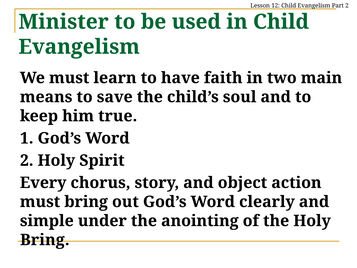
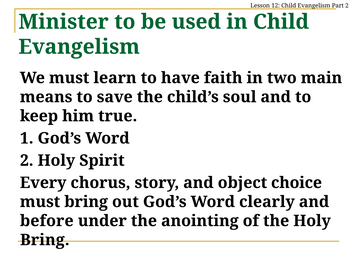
action: action -> choice
simple: simple -> before
